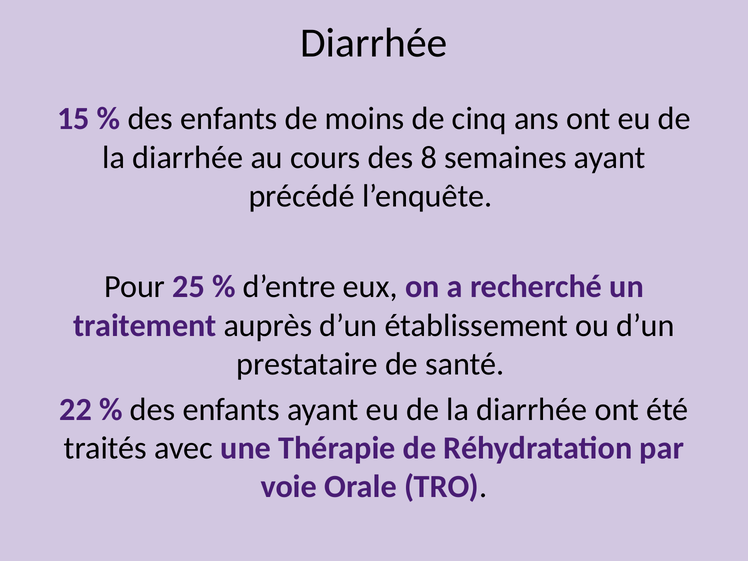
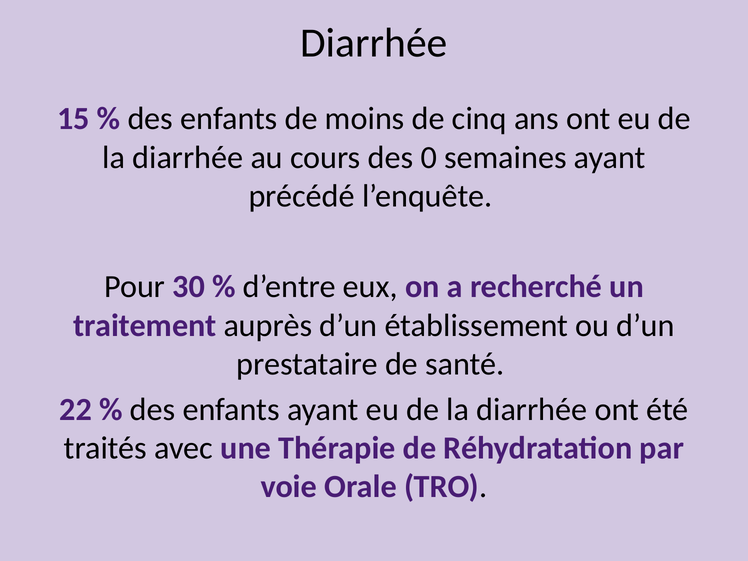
8: 8 -> 0
25: 25 -> 30
